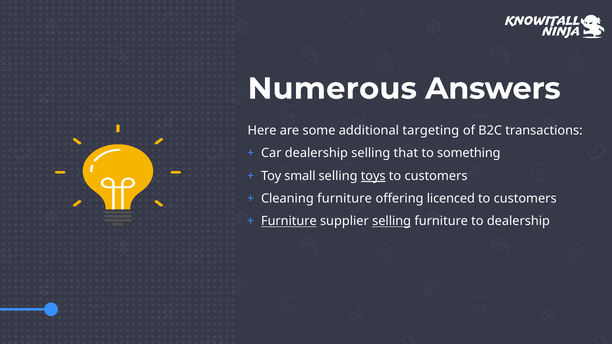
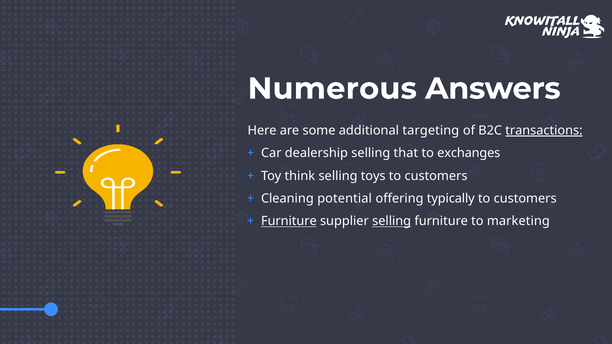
transactions underline: none -> present
something: something -> exchanges
small: small -> think
toys underline: present -> none
Cleaning furniture: furniture -> potential
licenced: licenced -> typically
to dealership: dealership -> marketing
